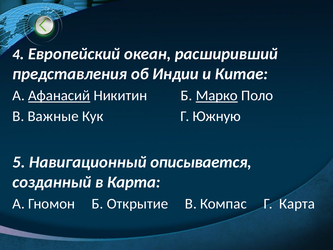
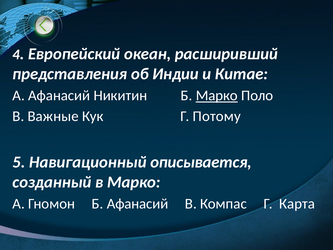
Афанасий at (59, 95) underline: present -> none
Южную: Южную -> Потому
в Карта: Карта -> Марко
Б Открытие: Открытие -> Афанасий
